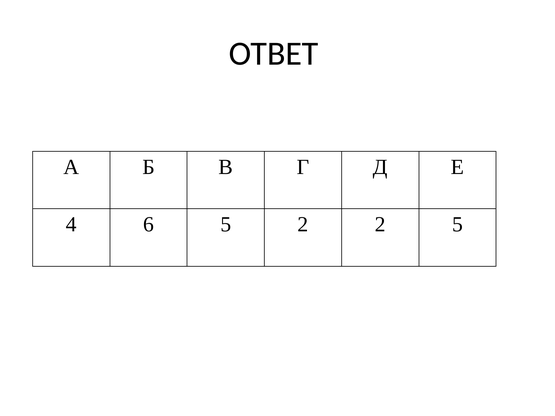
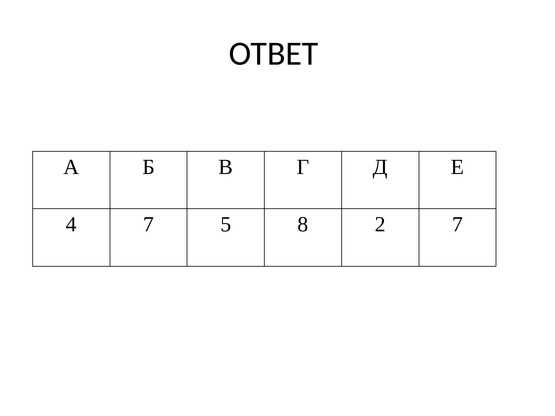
4 6: 6 -> 7
5 2: 2 -> 8
2 5: 5 -> 7
